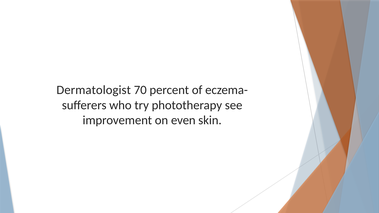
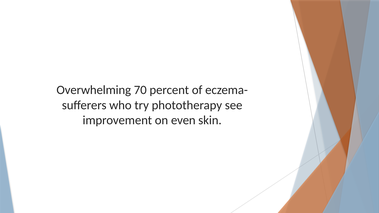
Dermatologist: Dermatologist -> Overwhelming
